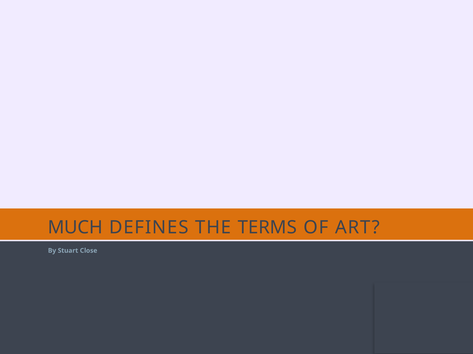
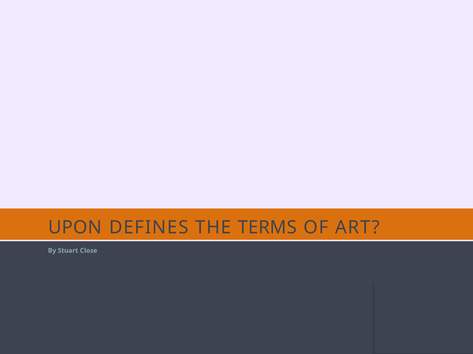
MUCH: MUCH -> UPON
